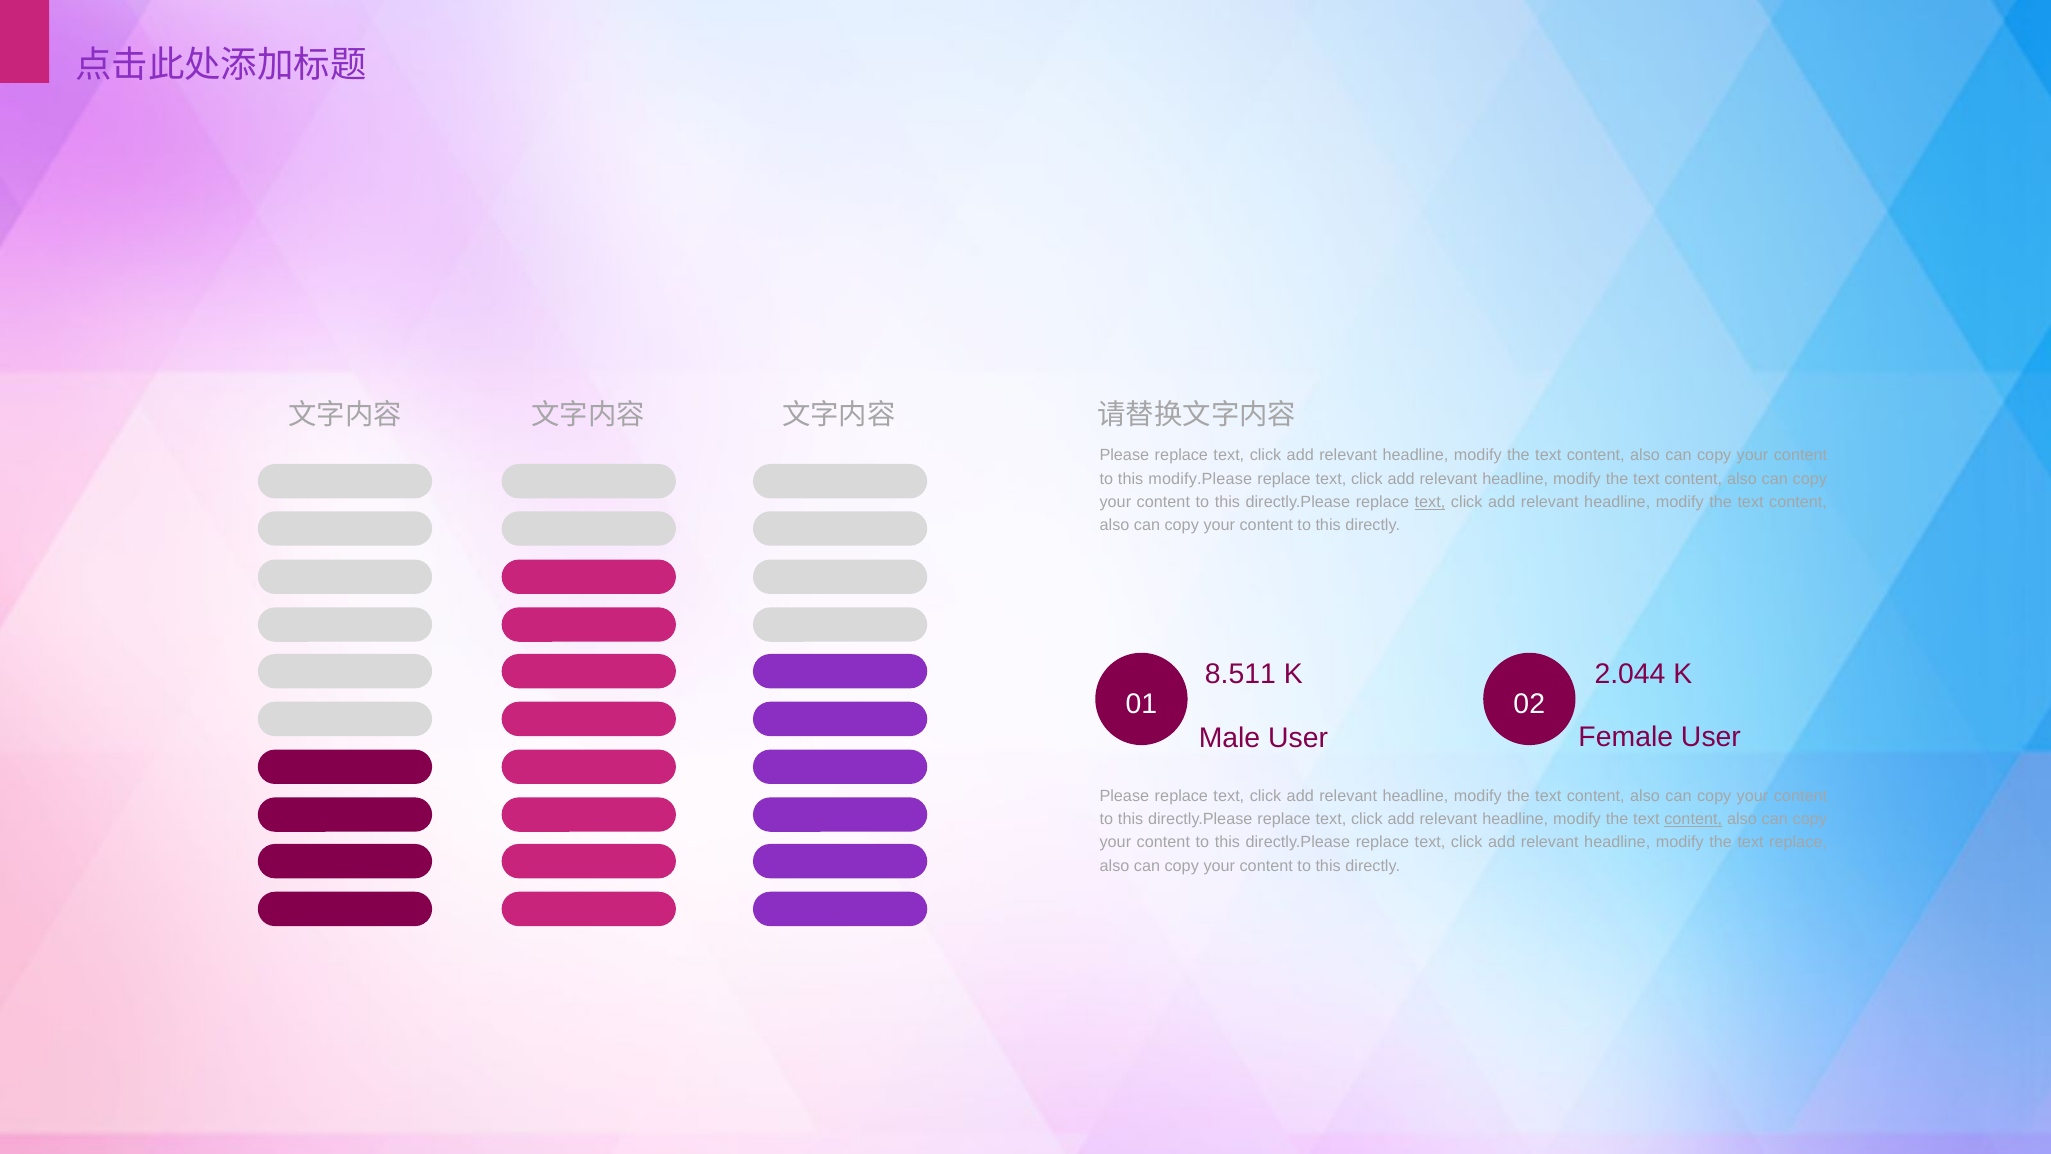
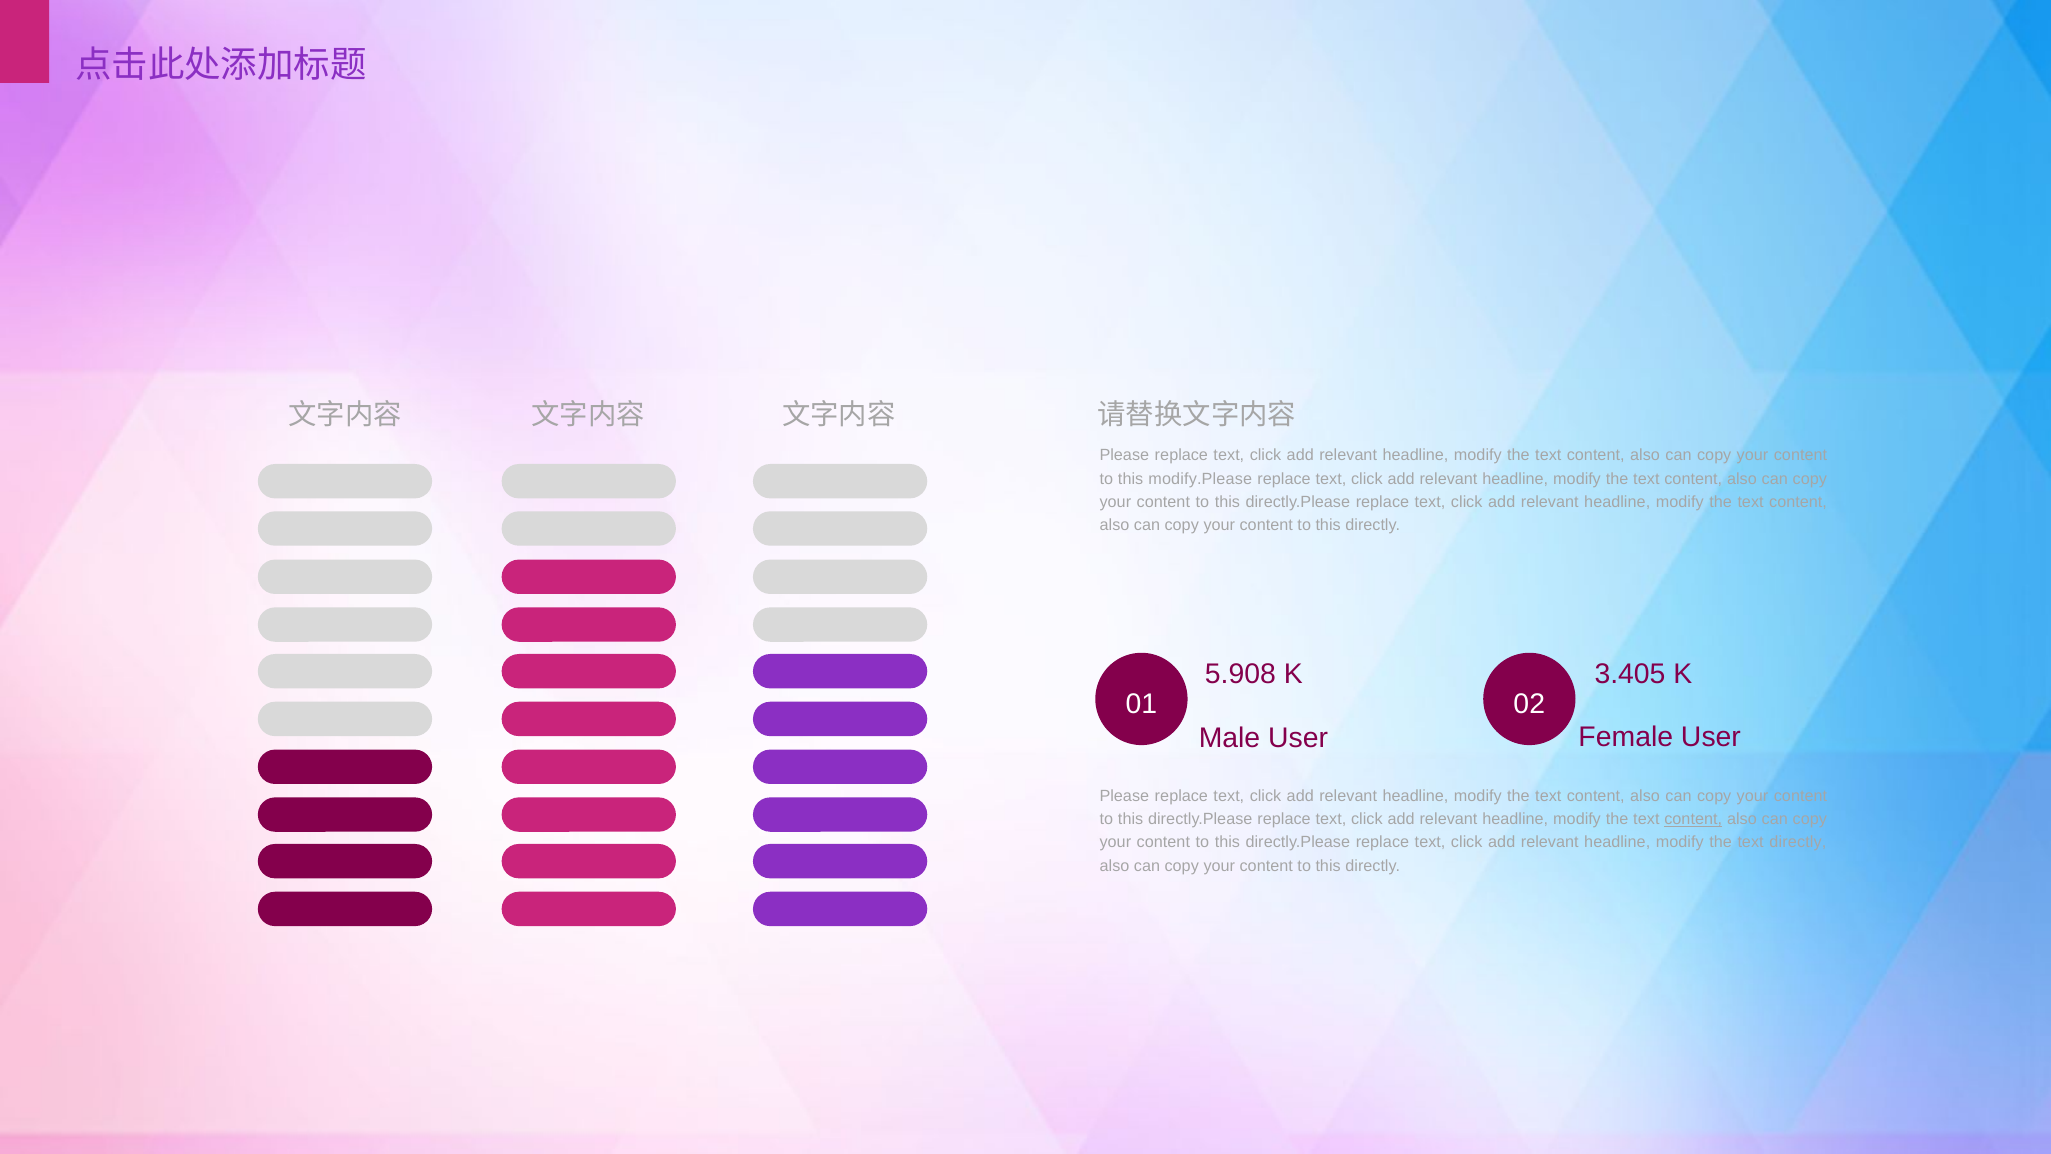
text at (1430, 502) underline: present -> none
8.511: 8.511 -> 5.908
2.044: 2.044 -> 3.405
text replace: replace -> directly
